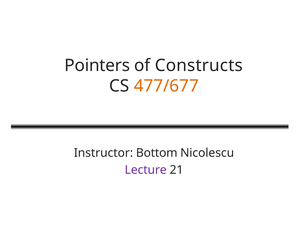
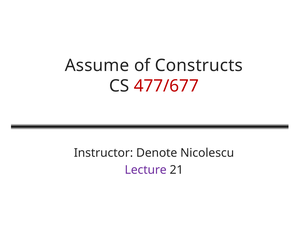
Pointers: Pointers -> Assume
477/677 colour: orange -> red
Bottom: Bottom -> Denote
